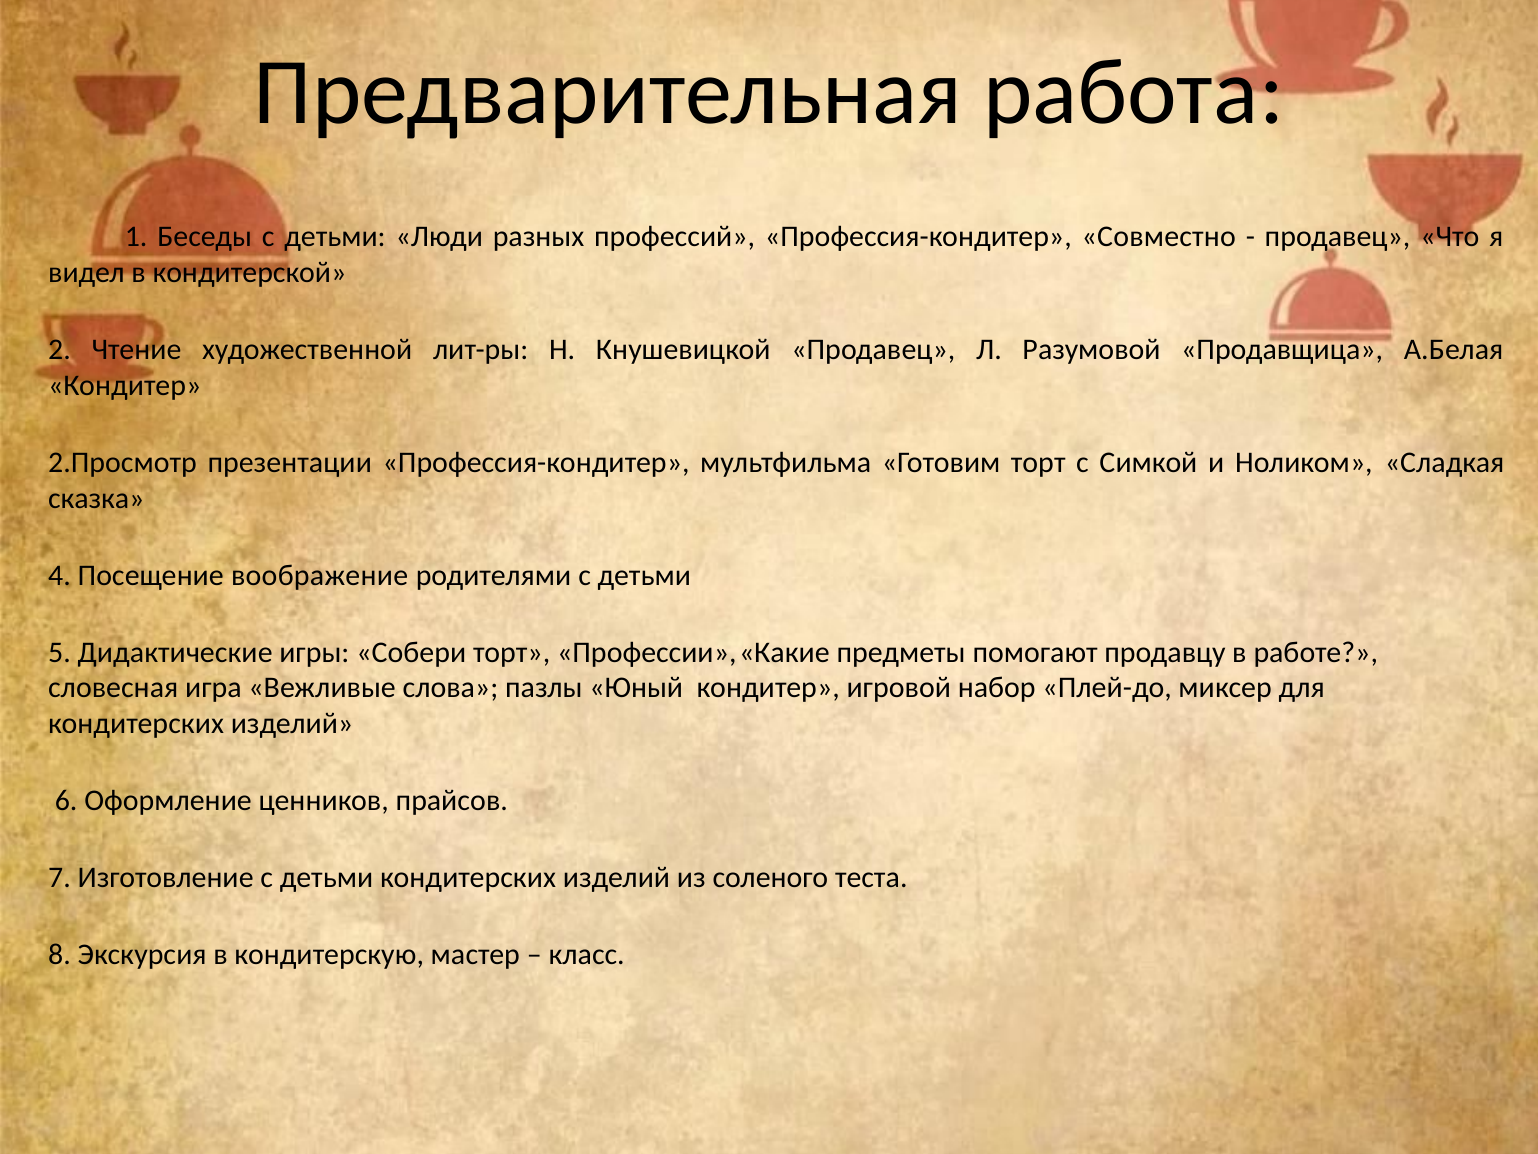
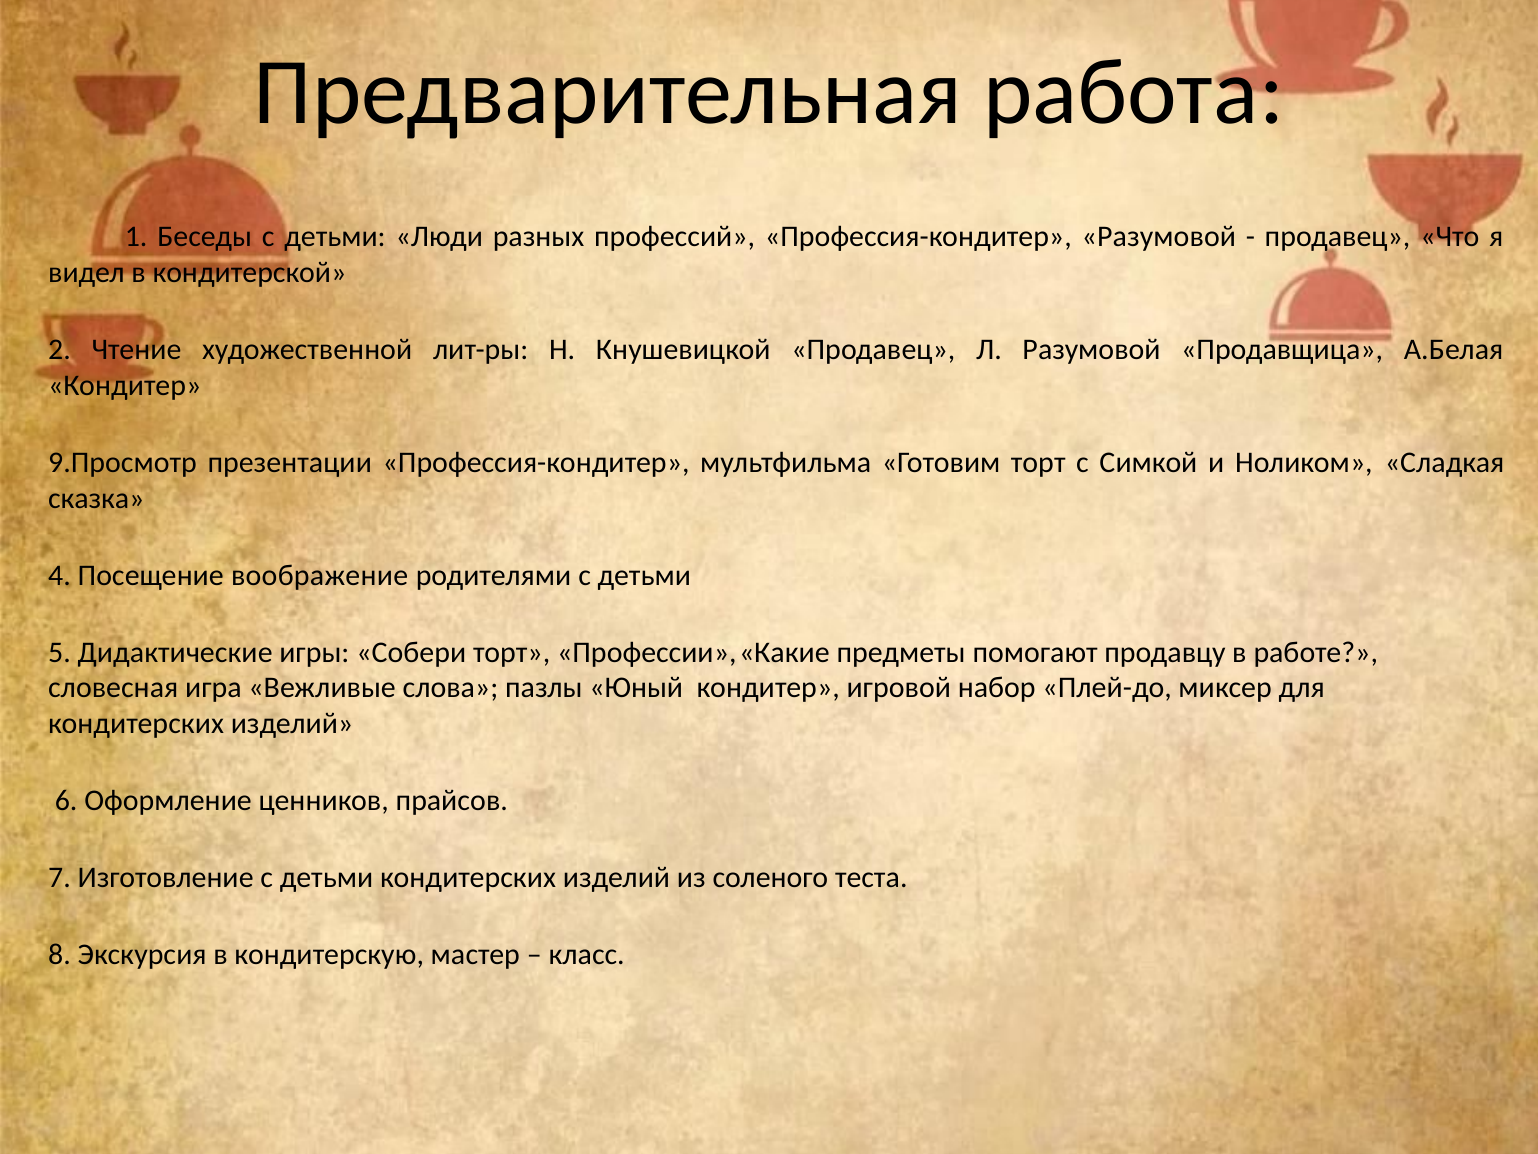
Профессия-кондитер Совместно: Совместно -> Разумовой
2.Просмотр: 2.Просмотр -> 9.Просмотр
